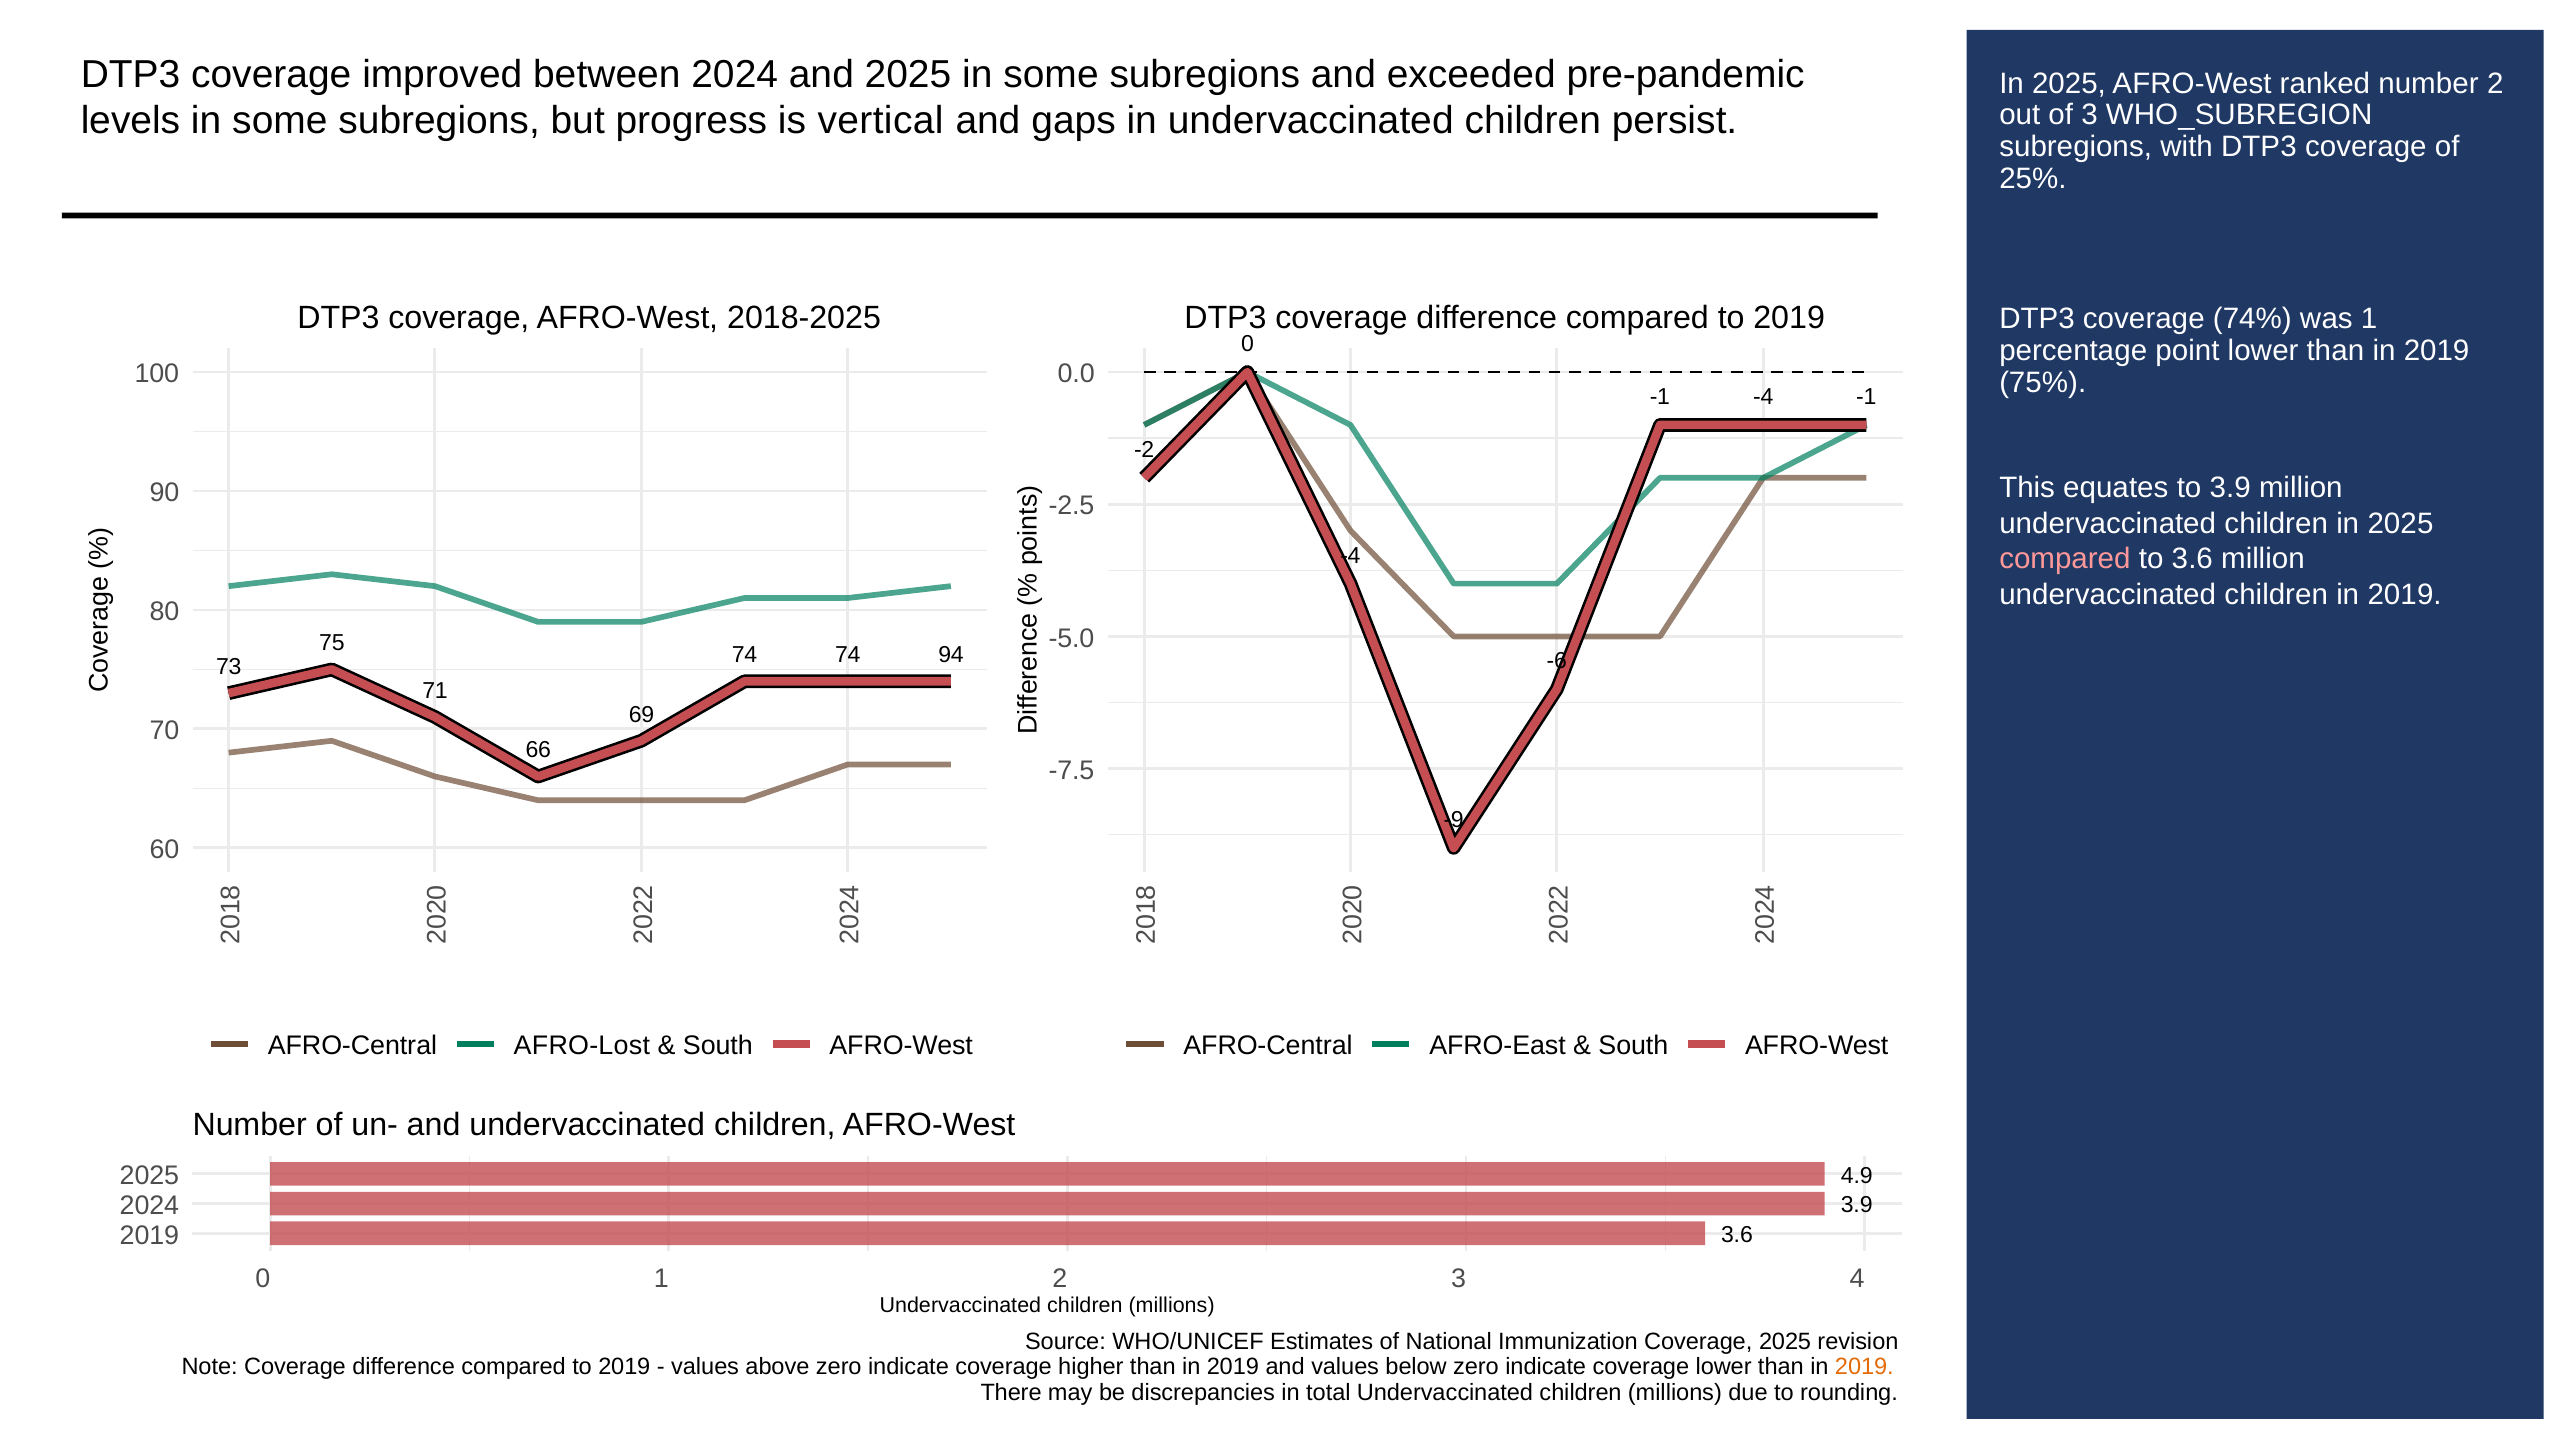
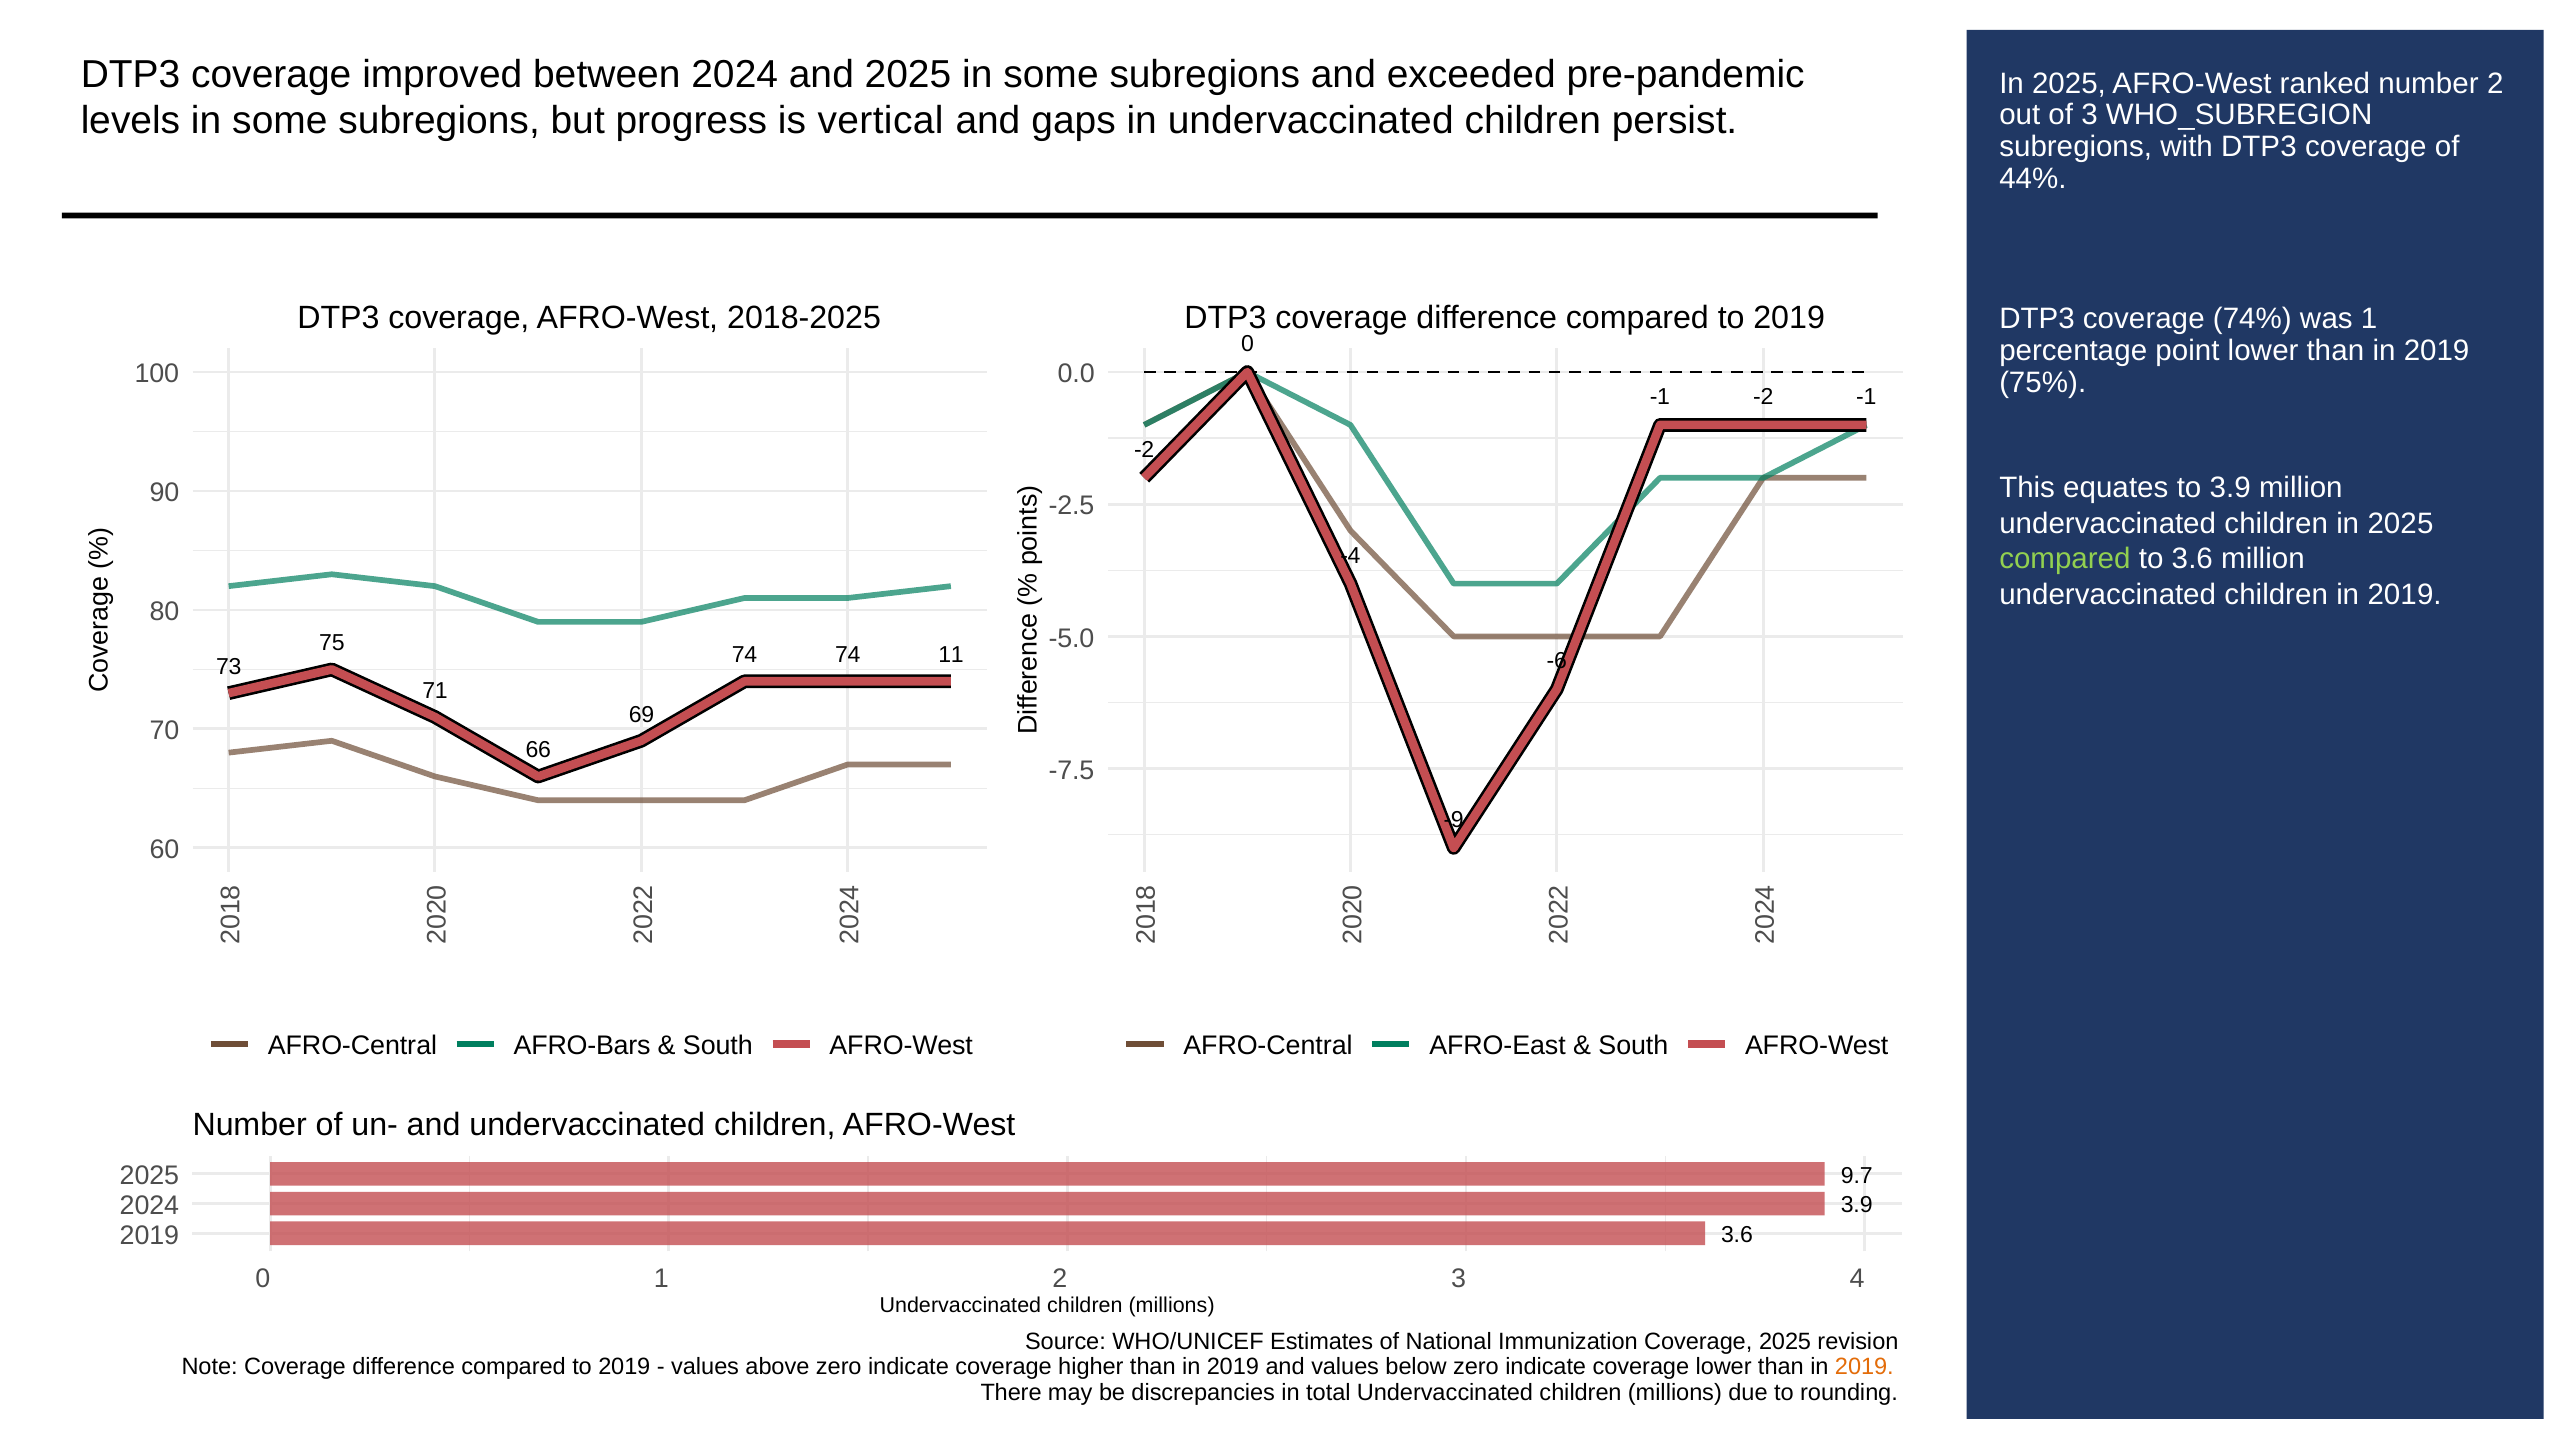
25%: 25% -> 44%
-1 -4: -4 -> -2
compared at (2065, 559) colour: pink -> light green
94: 94 -> 11
AFRO-Lost: AFRO-Lost -> AFRO-Bars
4.9: 4.9 -> 9.7
